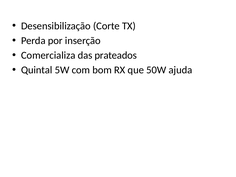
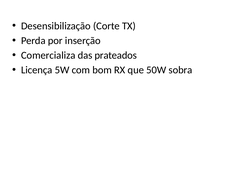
Quintal: Quintal -> Licença
ajuda: ajuda -> sobra
